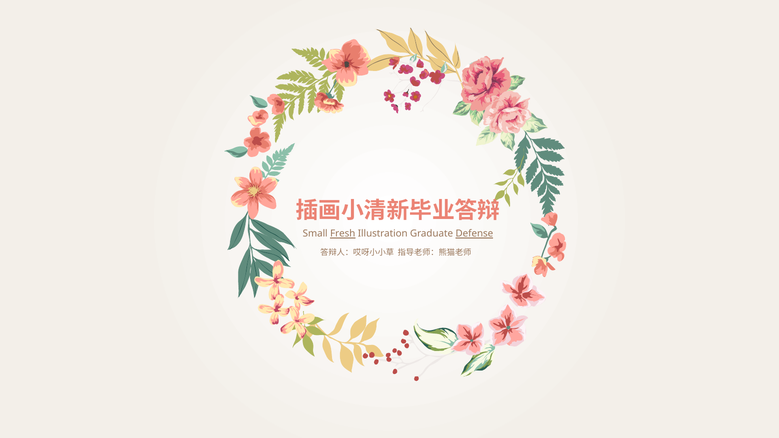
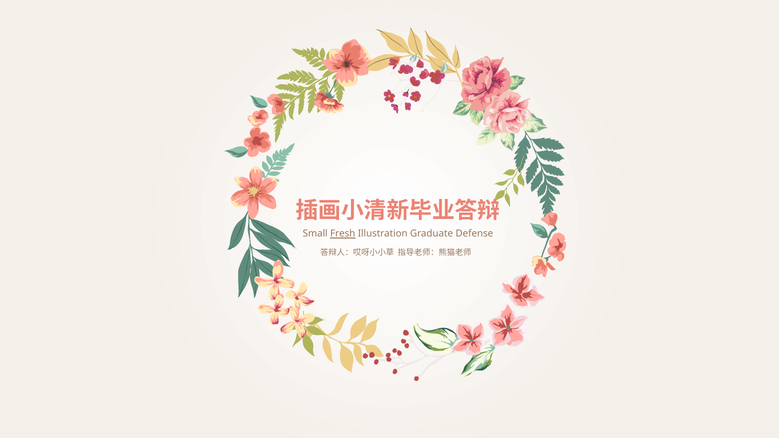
Defense underline: present -> none
